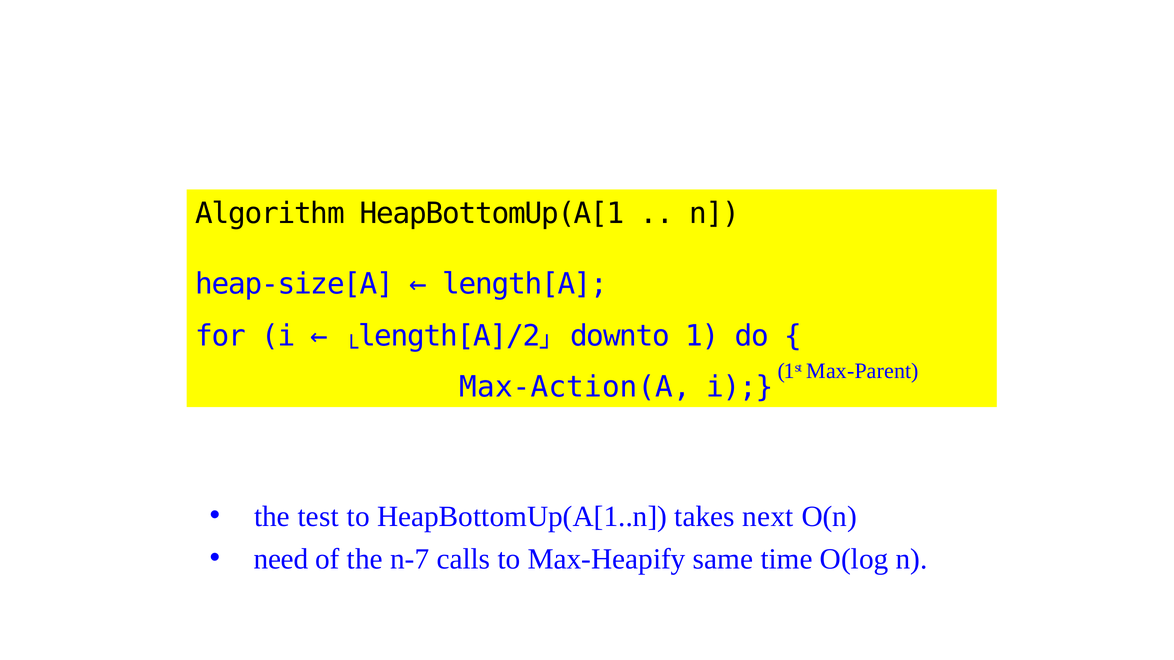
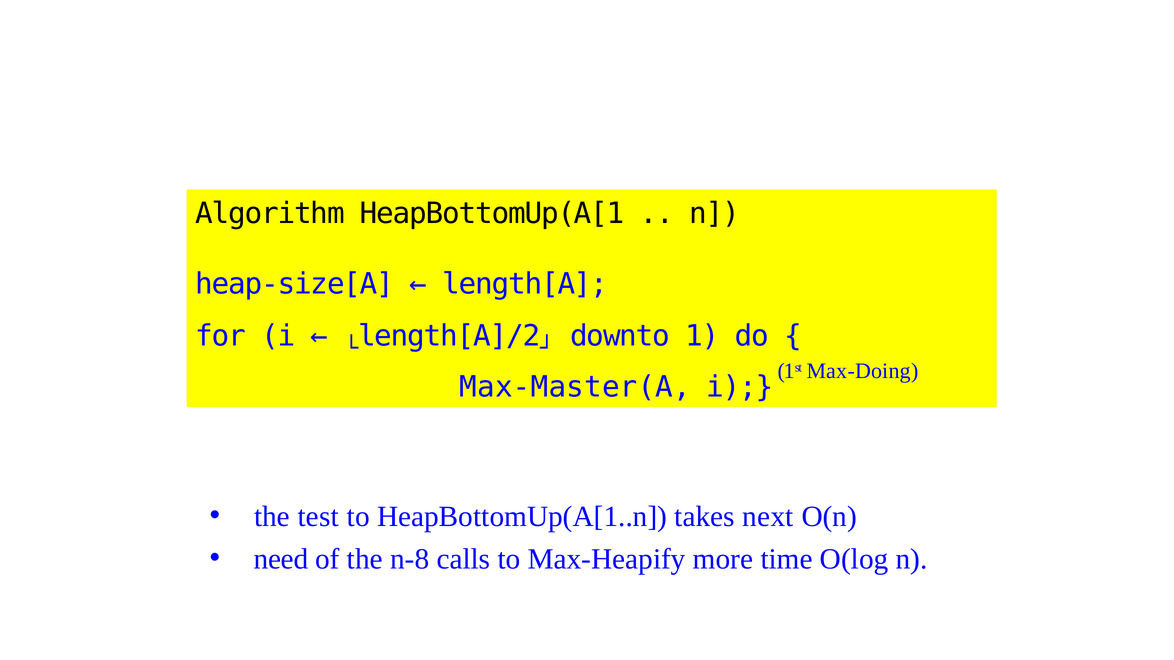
Max-Parent: Max-Parent -> Max-Doing
Max-Action(A: Max-Action(A -> Max-Master(A
n-7: n-7 -> n-8
same: same -> more
